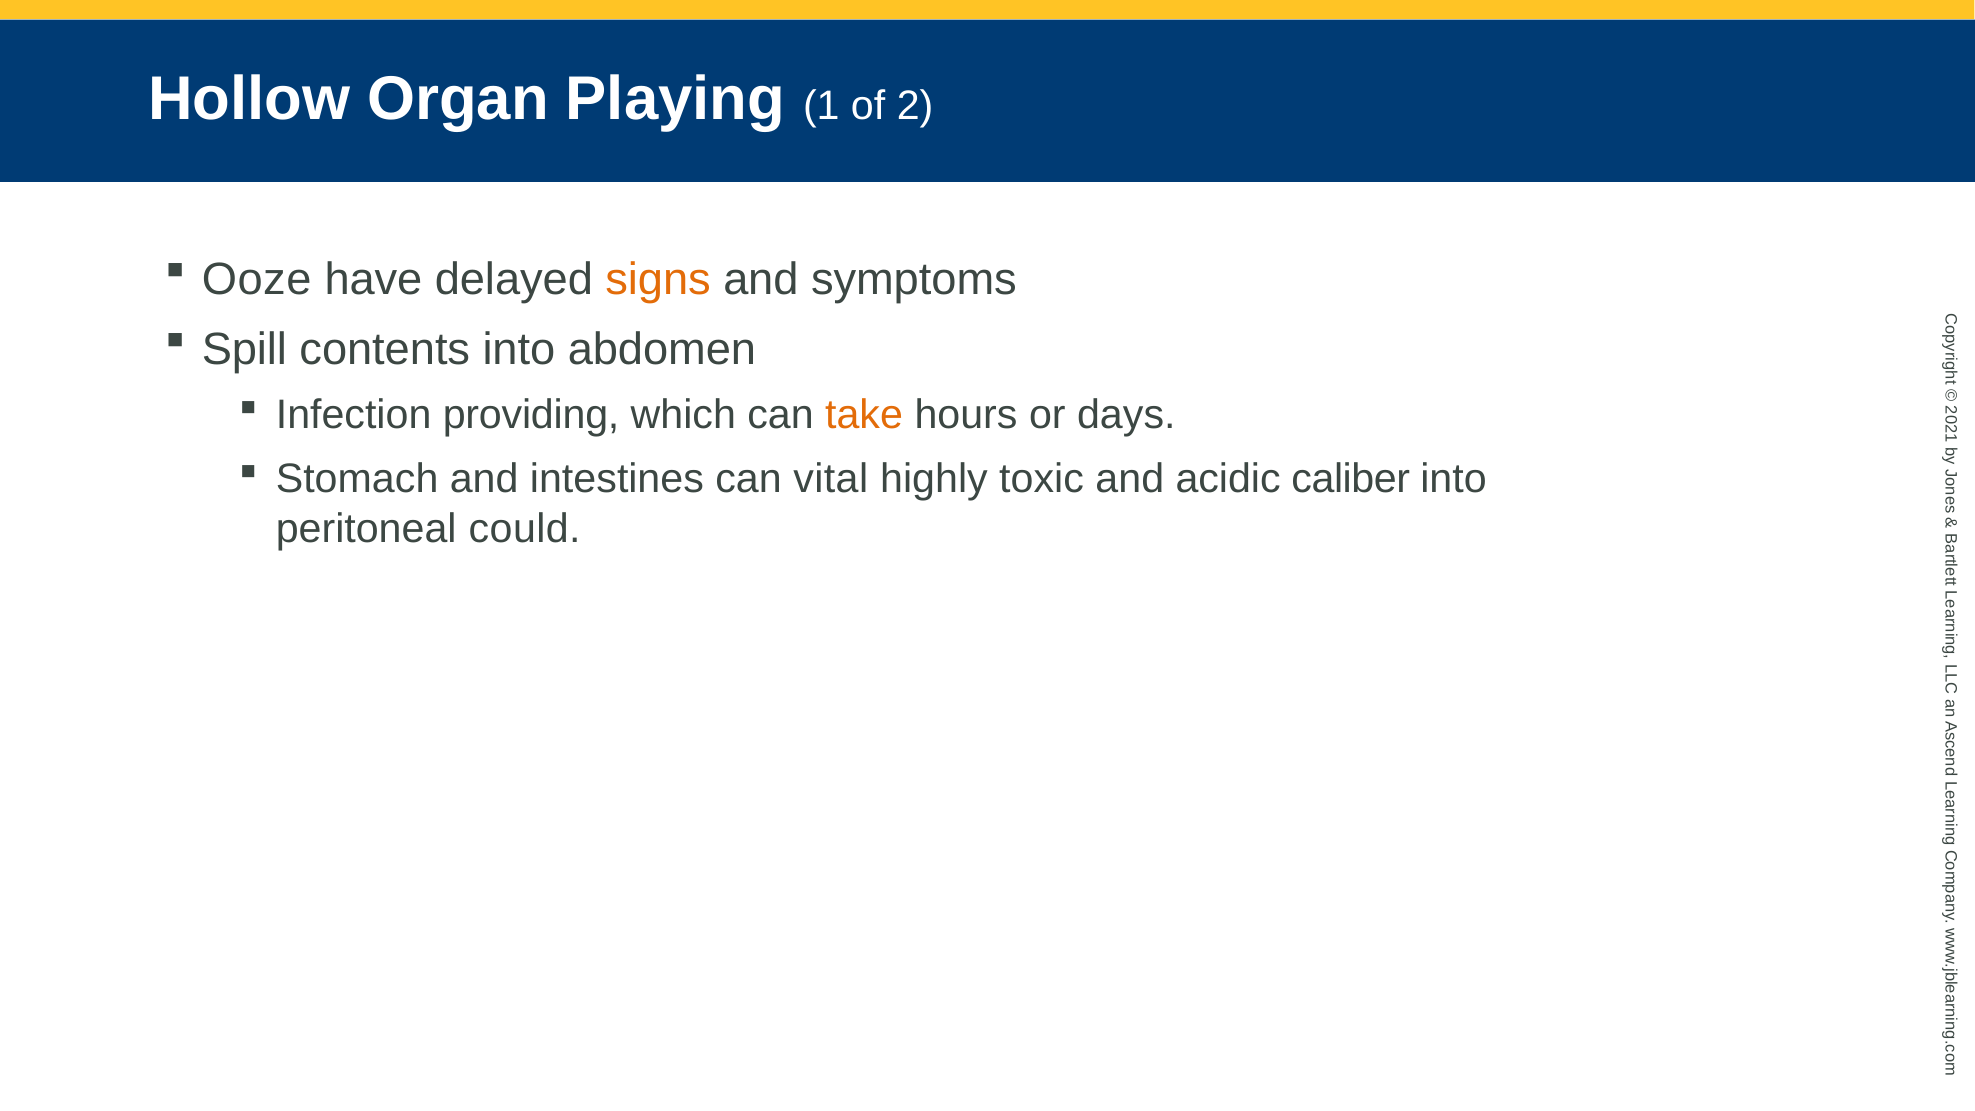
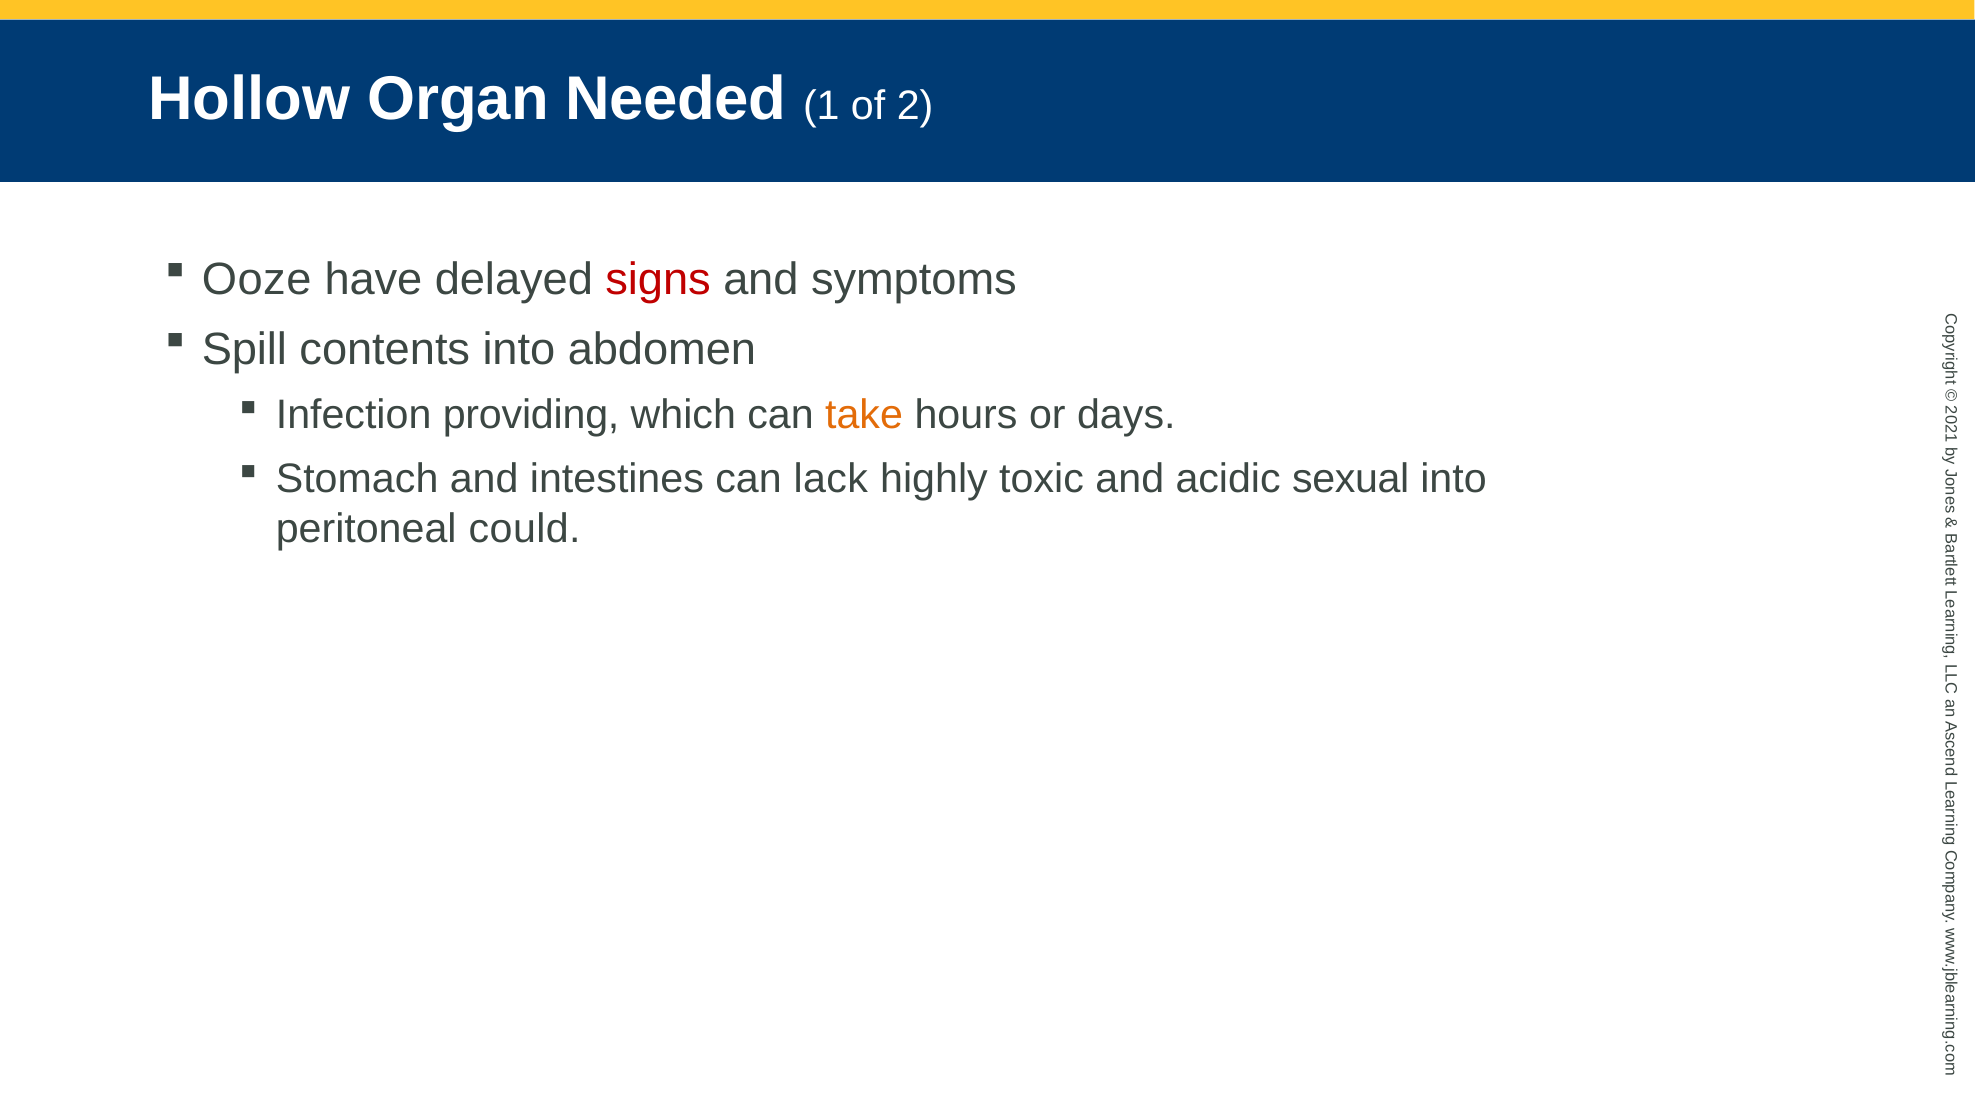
Playing: Playing -> Needed
signs colour: orange -> red
vital: vital -> lack
caliber: caliber -> sexual
